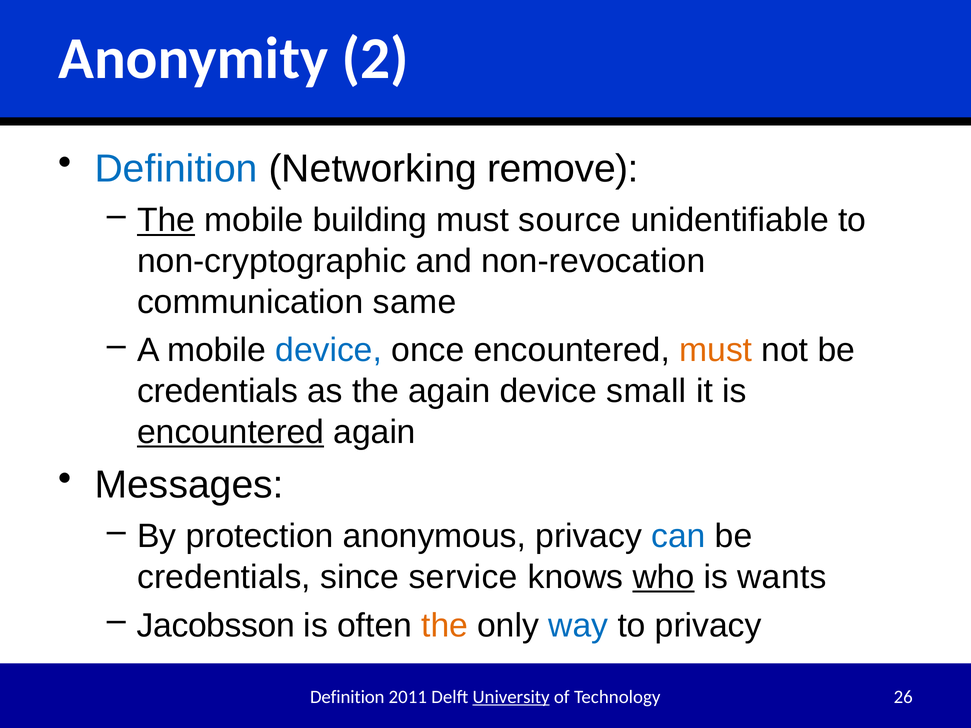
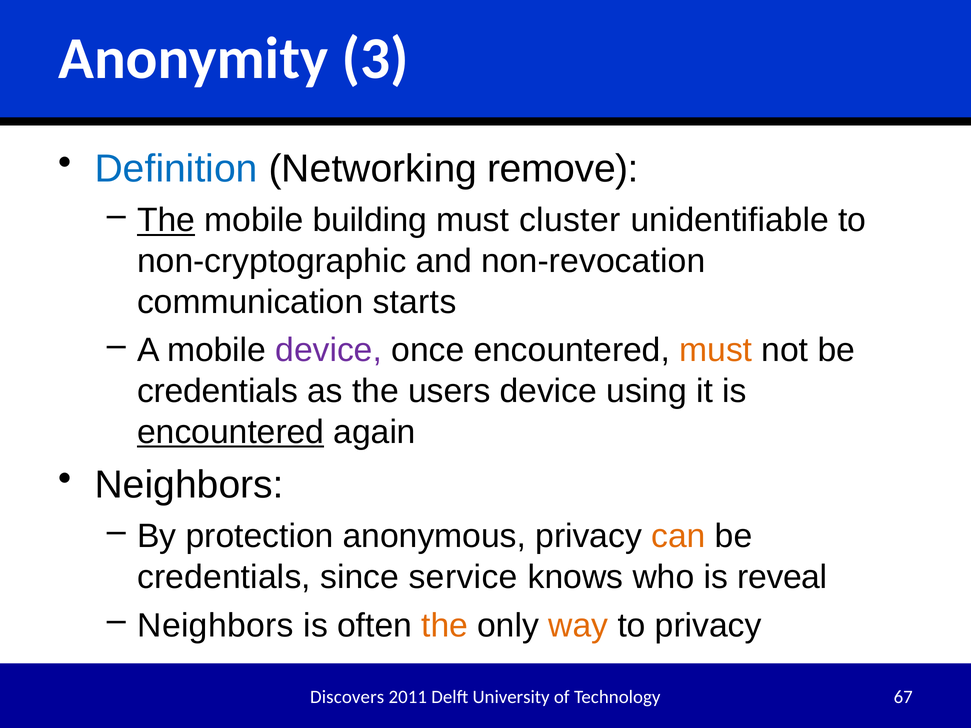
2: 2 -> 3
source: source -> cluster
same: same -> starts
device at (329, 350) colour: blue -> purple
the again: again -> users
small: small -> using
Messages at (189, 485): Messages -> Neighbors
can colour: blue -> orange
who underline: present -> none
wants: wants -> reveal
Jacobsson at (216, 626): Jacobsson -> Neighbors
way colour: blue -> orange
Definition at (347, 697): Definition -> Discovers
University underline: present -> none
26: 26 -> 67
